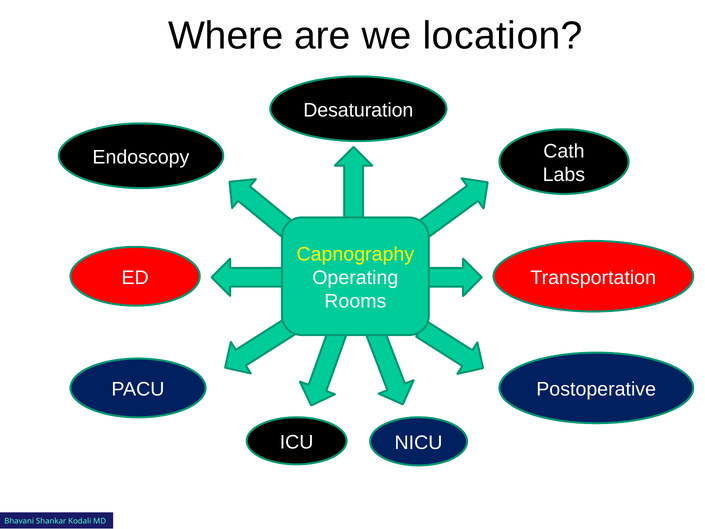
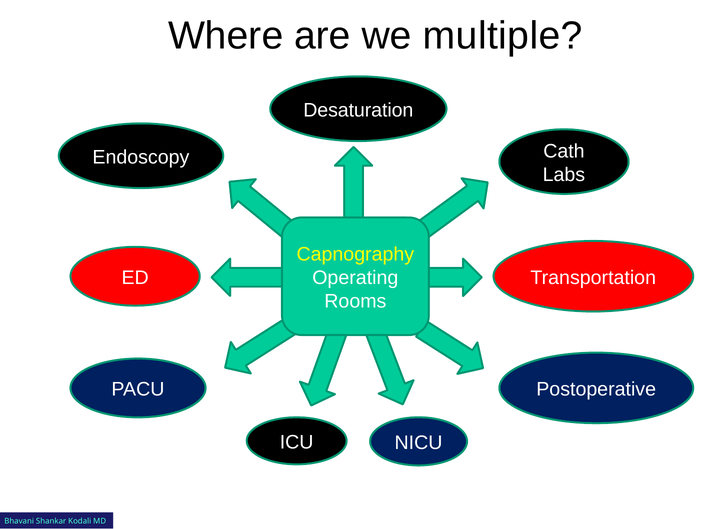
location: location -> multiple
